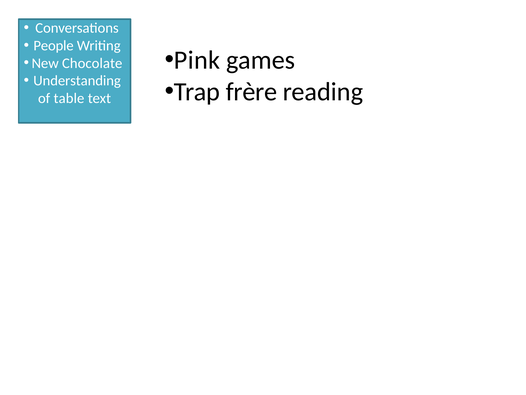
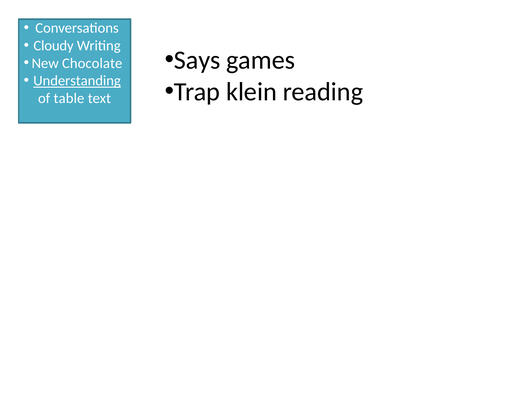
People: People -> Cloudy
Pink: Pink -> Says
Understanding underline: none -> present
frère: frère -> klein
